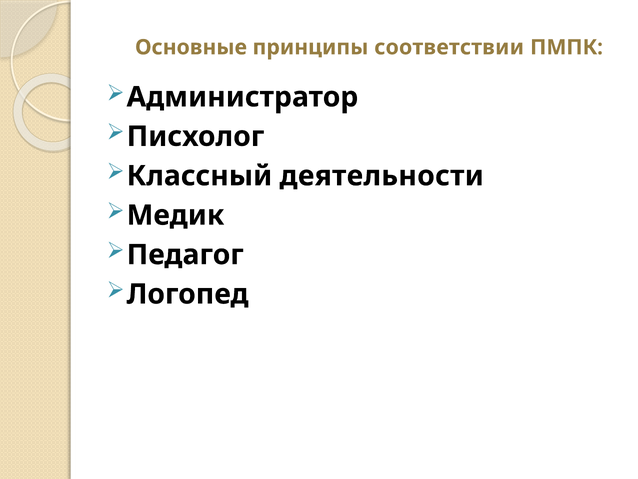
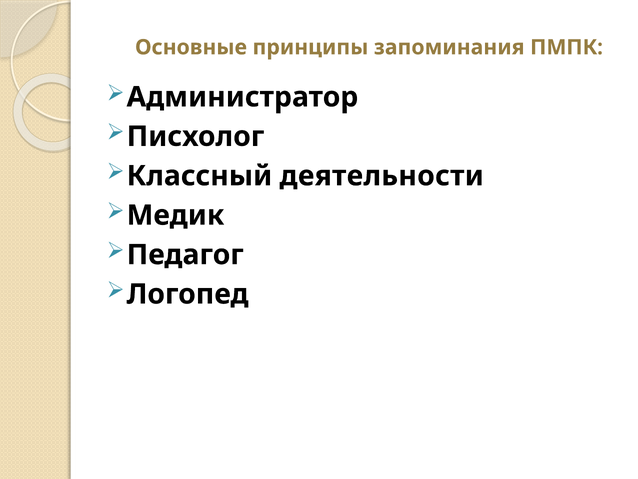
соответствии: соответствии -> запоминания
